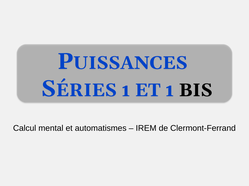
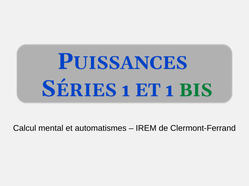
BIS colour: black -> green
